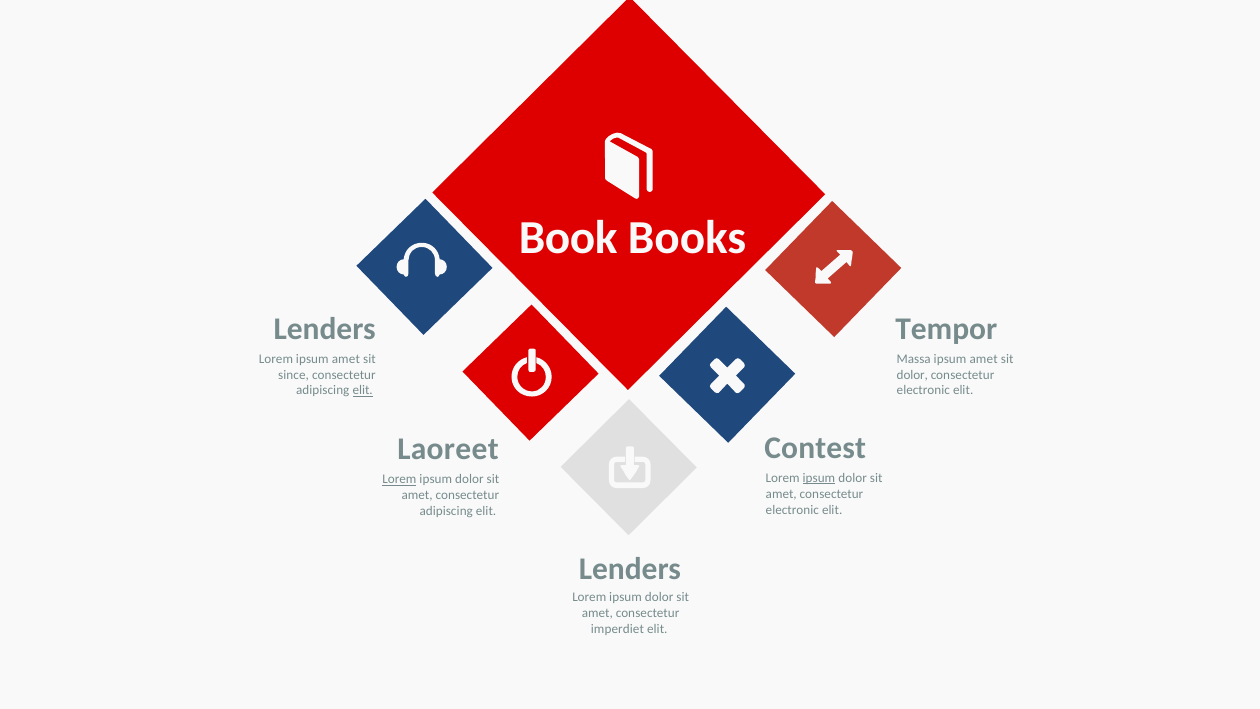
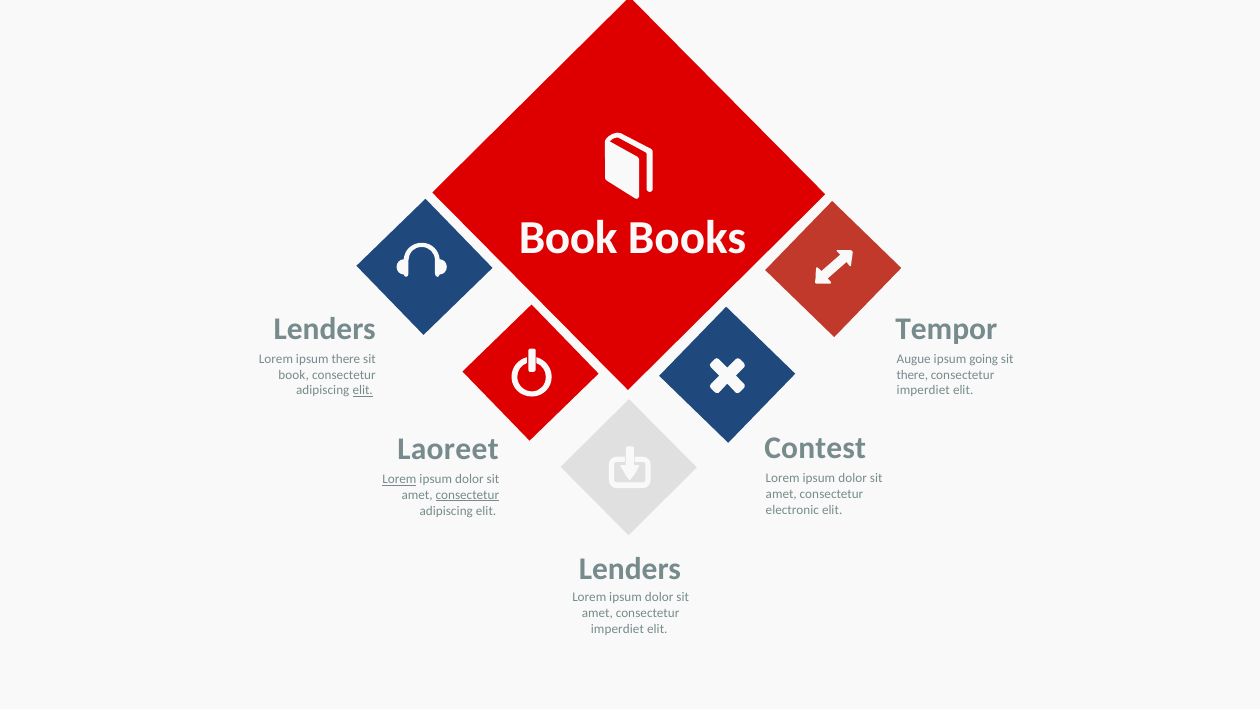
Lorem ipsum amet: amet -> there
Massa: Massa -> Augue
amet at (984, 359): amet -> going
since at (294, 375): since -> book
dolor at (912, 375): dolor -> there
electronic at (923, 390): electronic -> imperdiet
ipsum at (819, 478) underline: present -> none
consectetur at (467, 495) underline: none -> present
